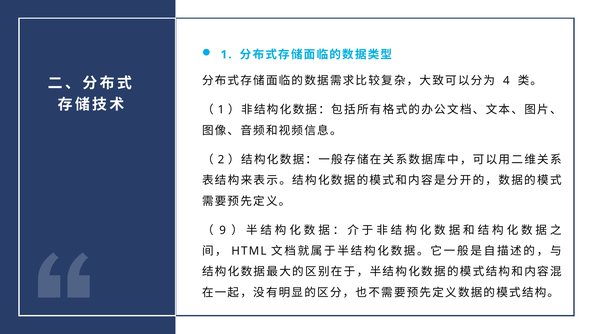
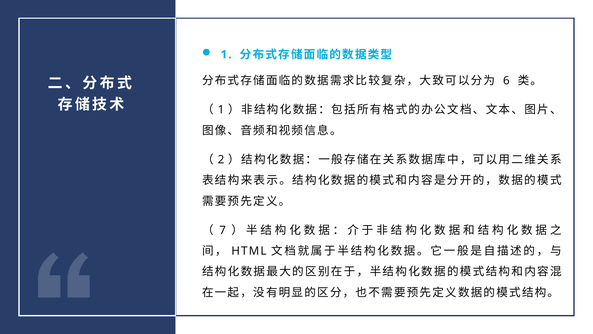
4: 4 -> 6
9: 9 -> 7
